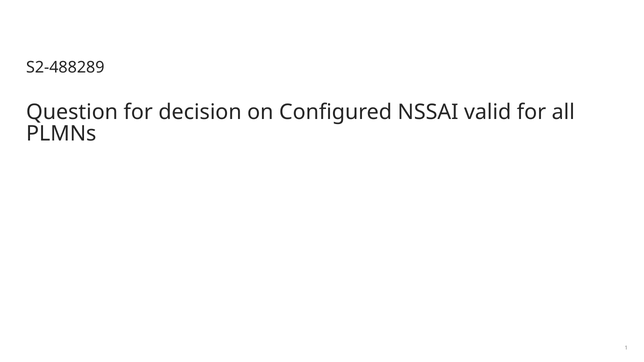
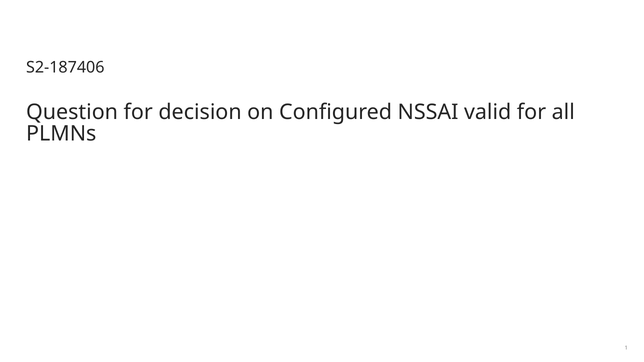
S2-488289: S2-488289 -> S2-187406
